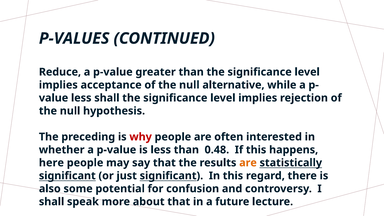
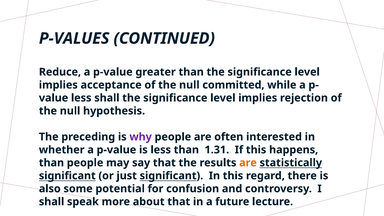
alternative: alternative -> committed
why colour: red -> purple
0.48: 0.48 -> 1.31
here at (51, 163): here -> than
